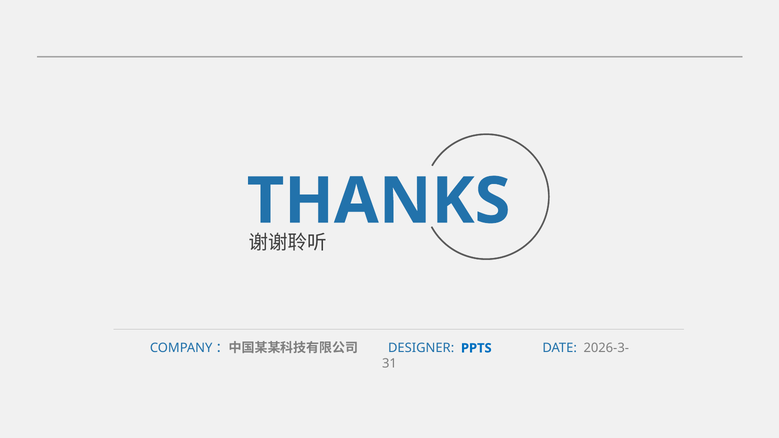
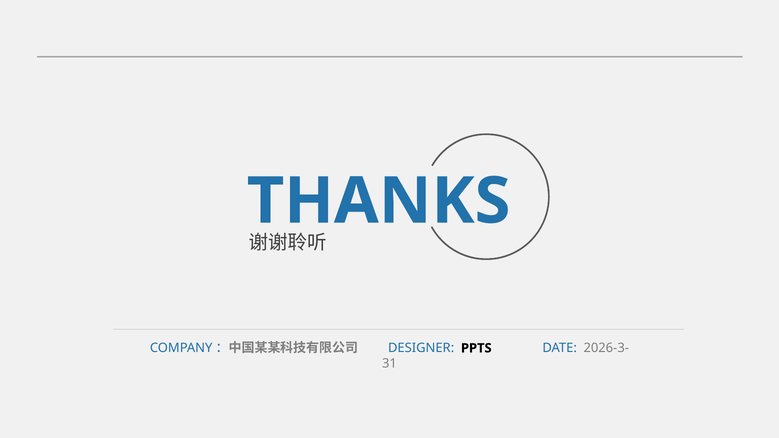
PPTS colour: blue -> black
